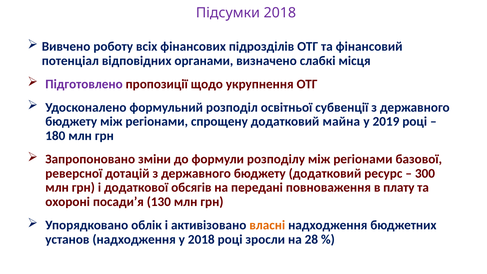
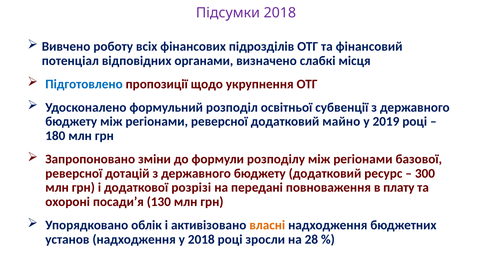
Підготовлено colour: purple -> blue
регіонами спрощену: спрощену -> реверсної
майна: майна -> майно
обсягів: обсягів -> розрізі
